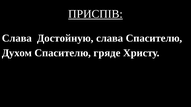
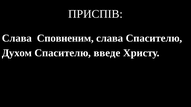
ПРИСПІВ underline: present -> none
Достойную: Достойную -> Сповненим
гряде: гряде -> введе
